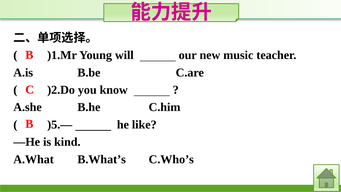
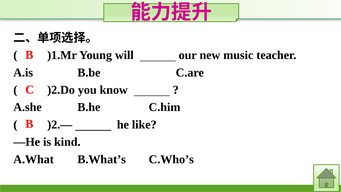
)5.—: )5.— -> )2.—
